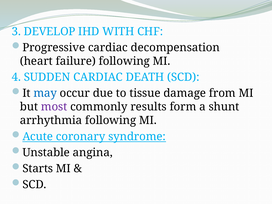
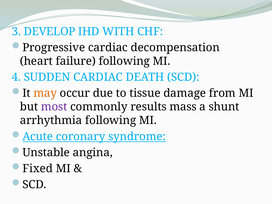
may colour: blue -> orange
form: form -> mass
Starts: Starts -> Fixed
